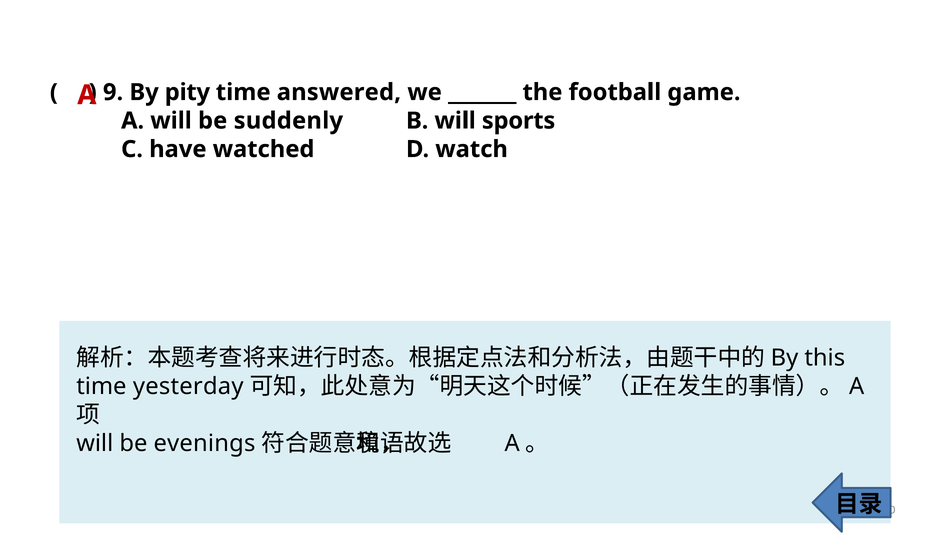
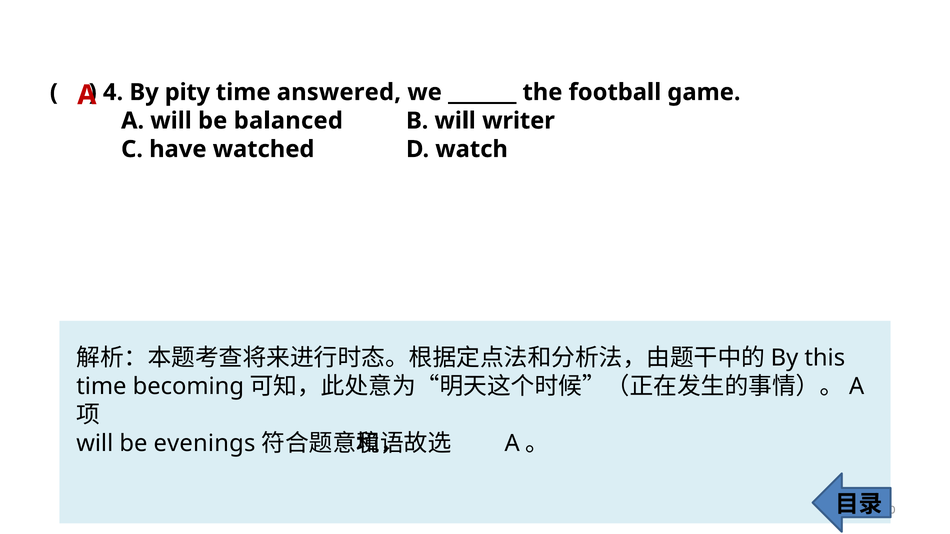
9: 9 -> 4
suddenly: suddenly -> balanced
sports: sports -> writer
yesterday: yesterday -> becoming
